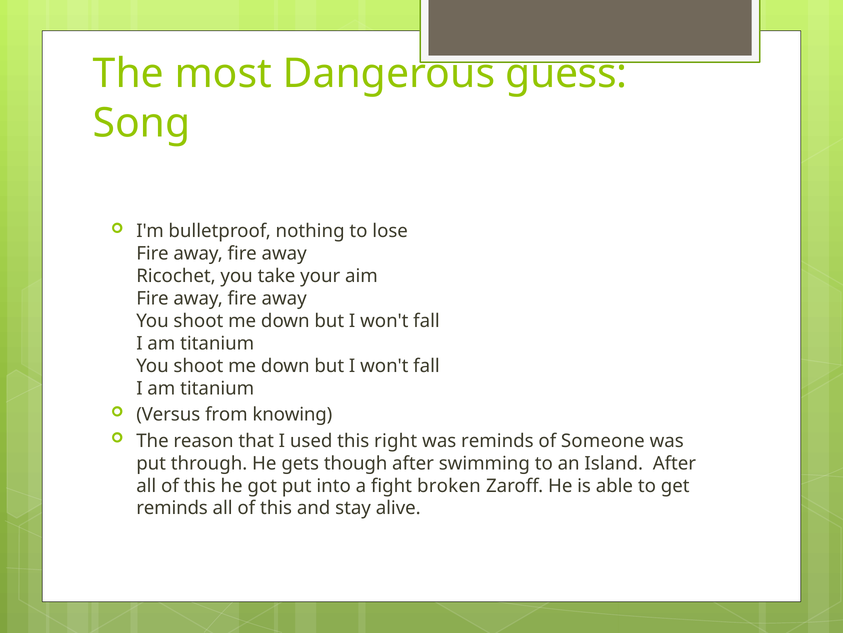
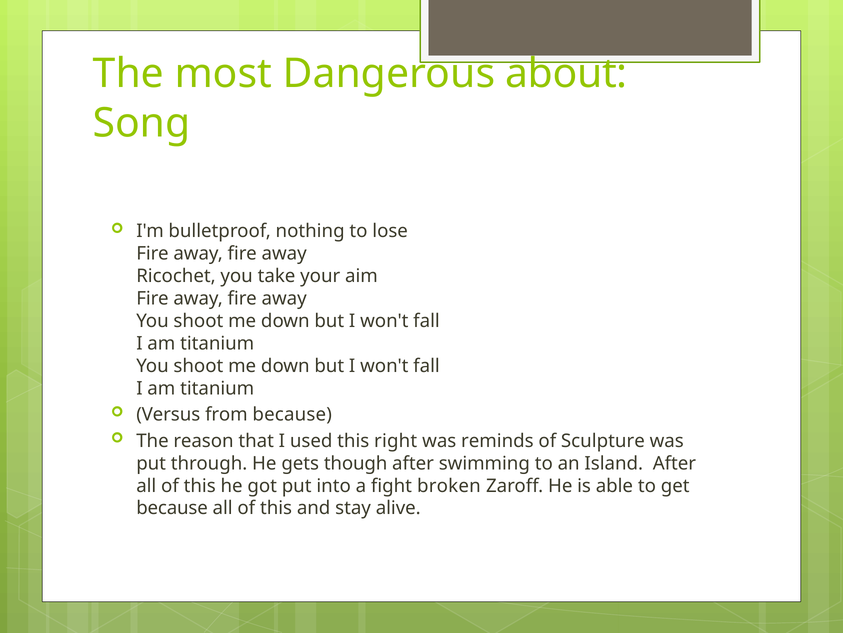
guess: guess -> about
from knowing: knowing -> because
Someone: Someone -> Sculpture
reminds at (172, 508): reminds -> because
